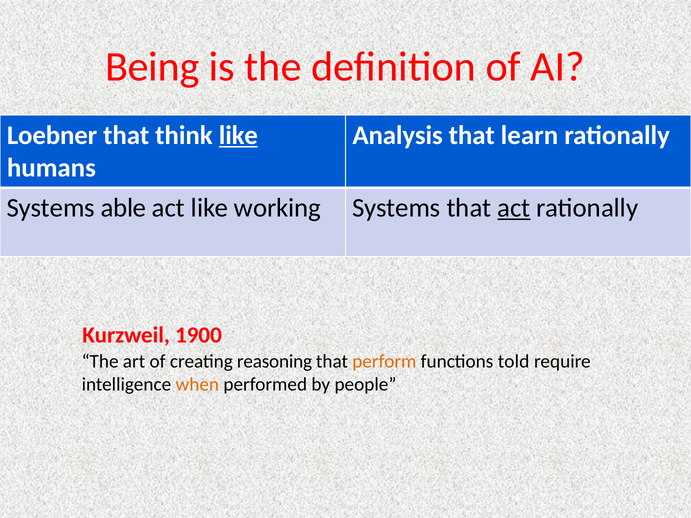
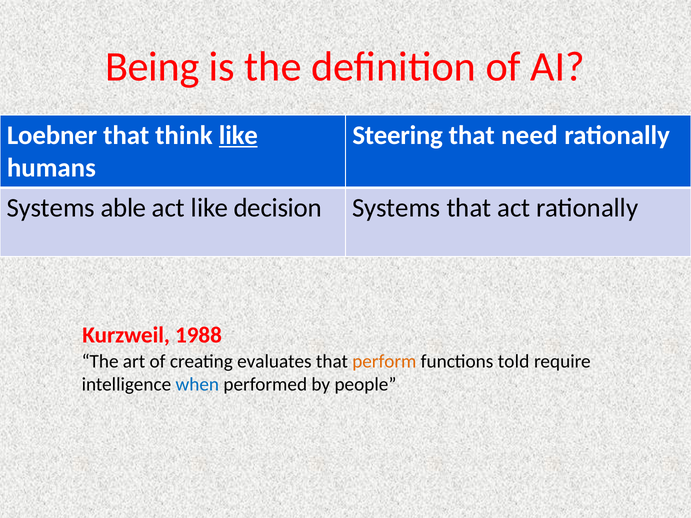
Analysis: Analysis -> Steering
learn: learn -> need
working: working -> decision
act at (514, 208) underline: present -> none
1900: 1900 -> 1988
reasoning: reasoning -> evaluates
when colour: orange -> blue
